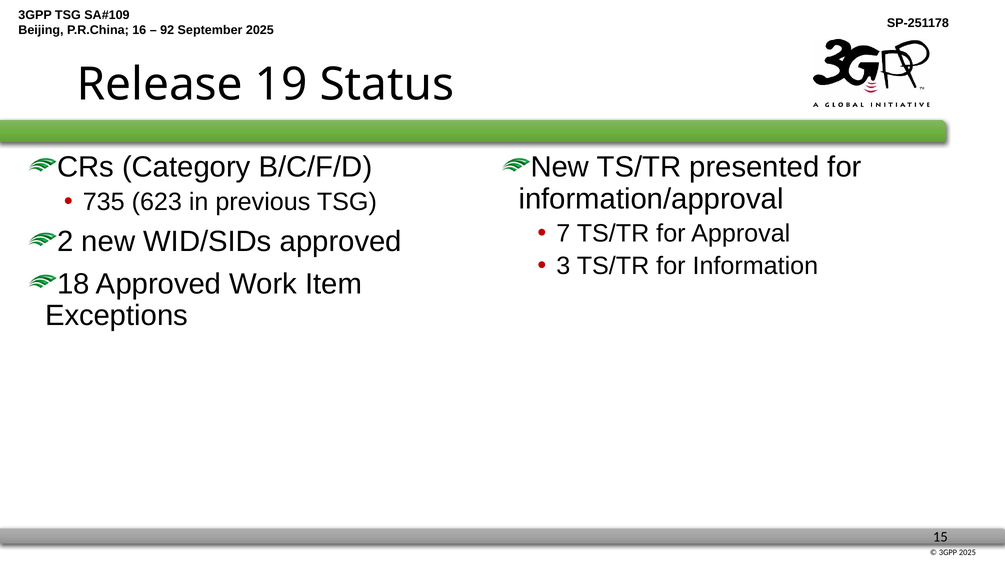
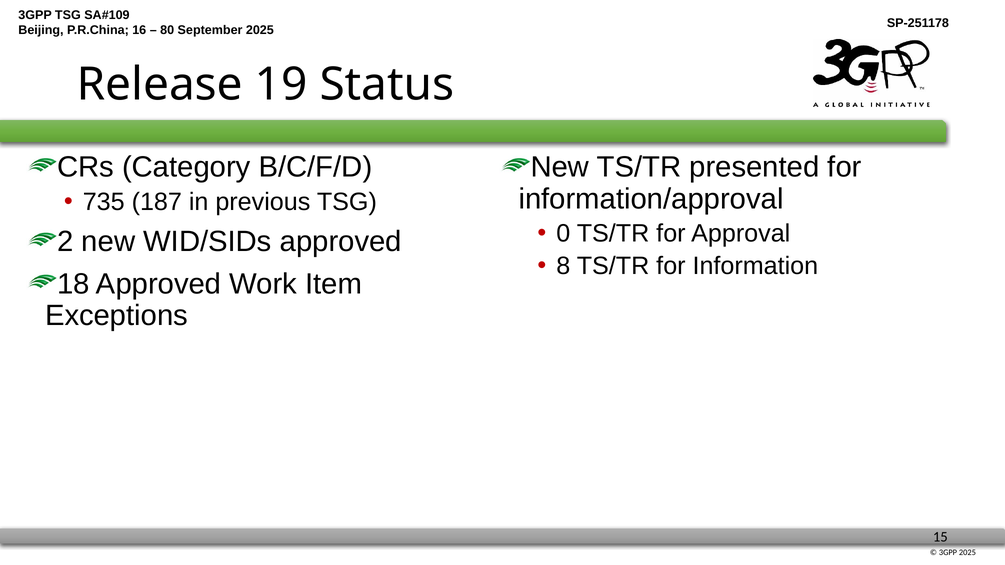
92: 92 -> 80
623: 623 -> 187
7: 7 -> 0
3: 3 -> 8
